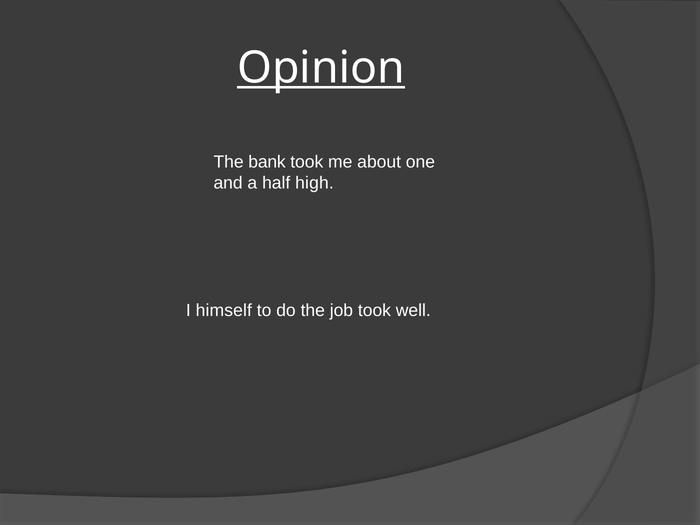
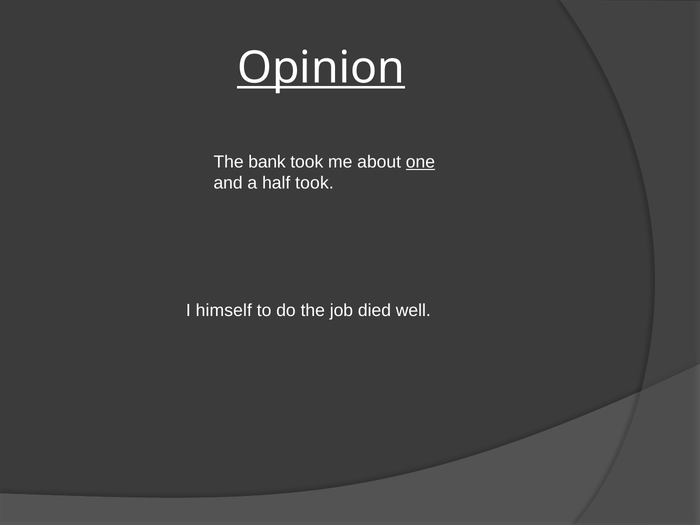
one underline: none -> present
half high: high -> took
job took: took -> died
